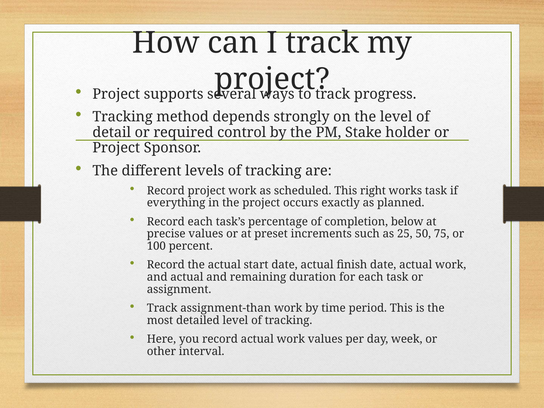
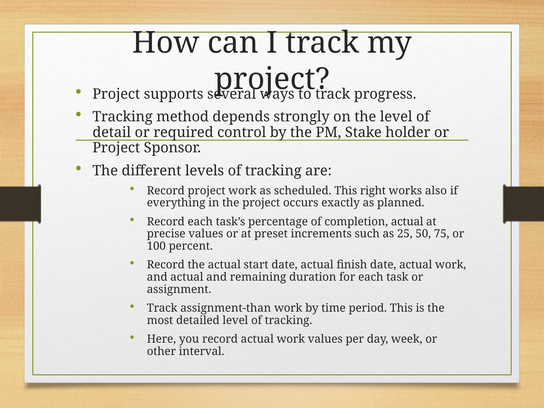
works task: task -> also
completion below: below -> actual
